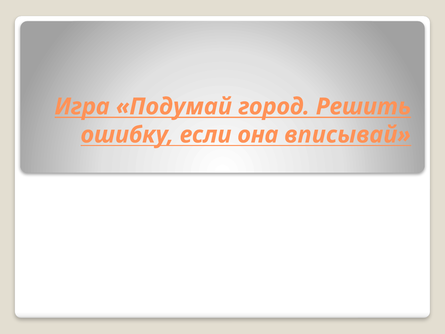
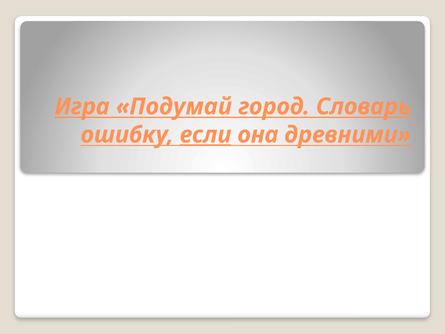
Решить: Решить -> Словарь
если underline: none -> present
вписывай: вписывай -> древними
